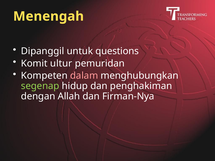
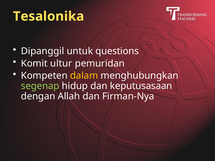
Menengah: Menengah -> Tesalonika
dalam colour: pink -> yellow
penghakiman: penghakiman -> keputusasaan
